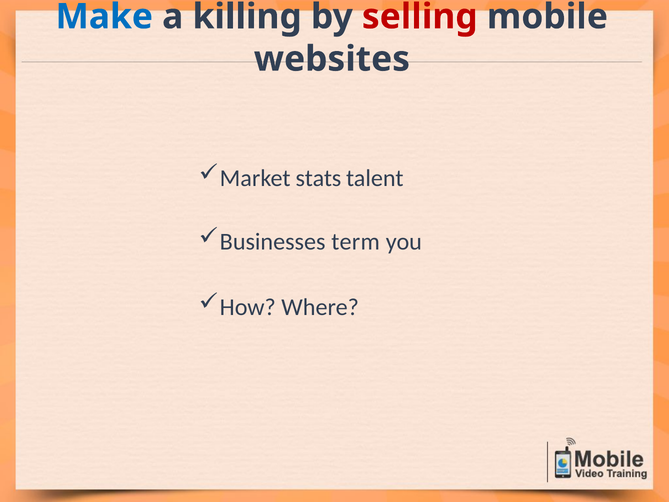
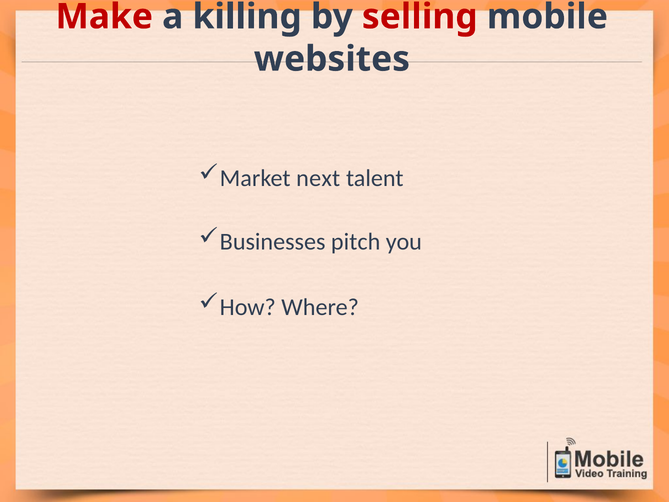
Make colour: blue -> red
stats: stats -> next
term: term -> pitch
